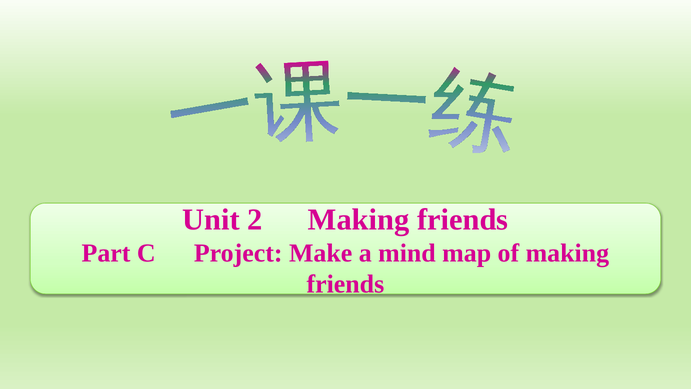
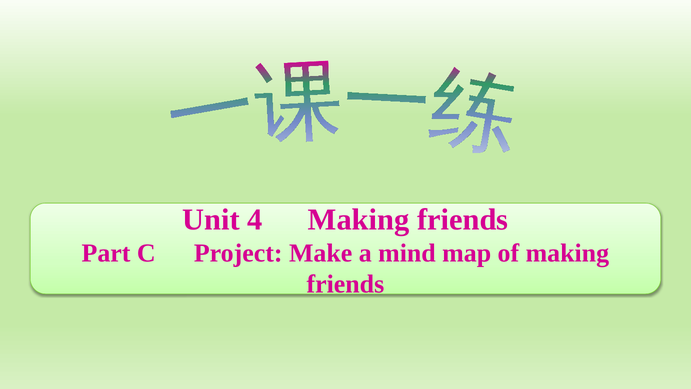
2: 2 -> 4
